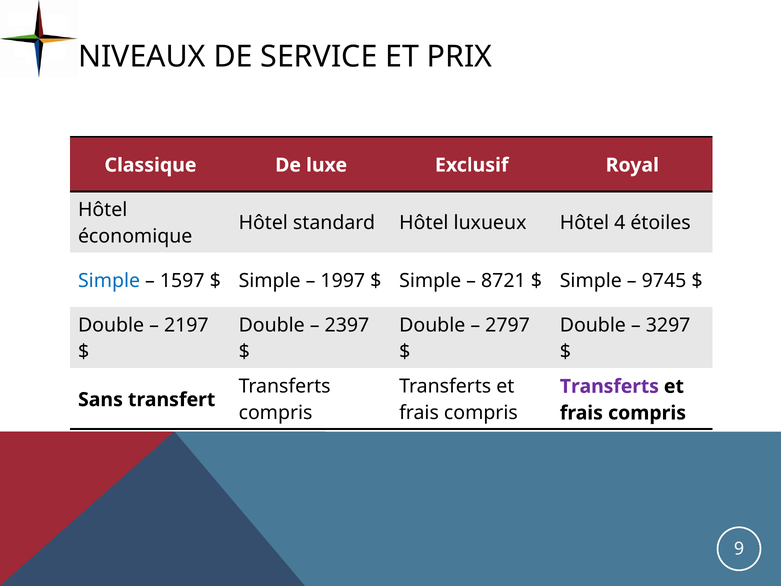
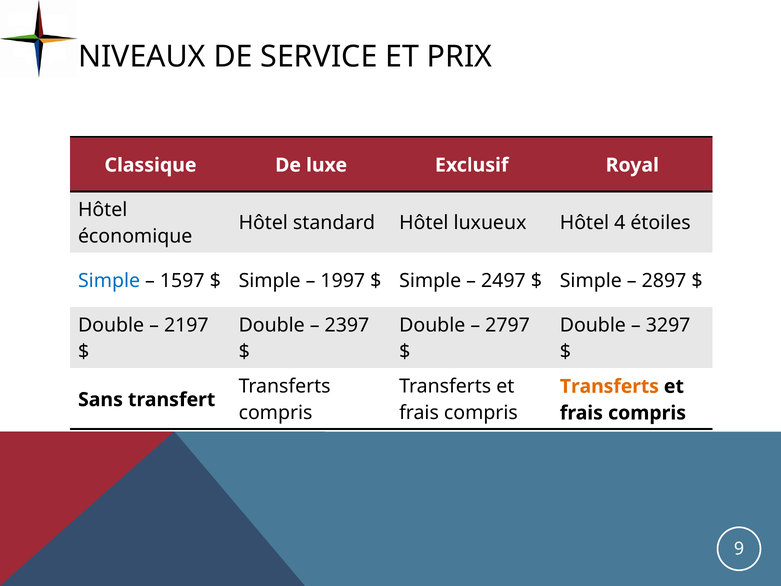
8721: 8721 -> 2497
9745: 9745 -> 2897
Transferts at (609, 386) colour: purple -> orange
